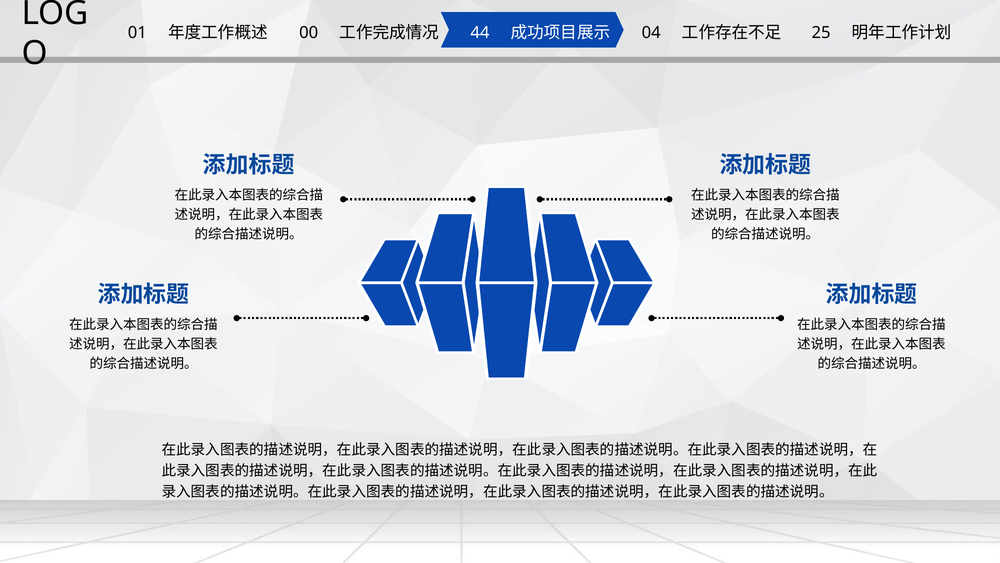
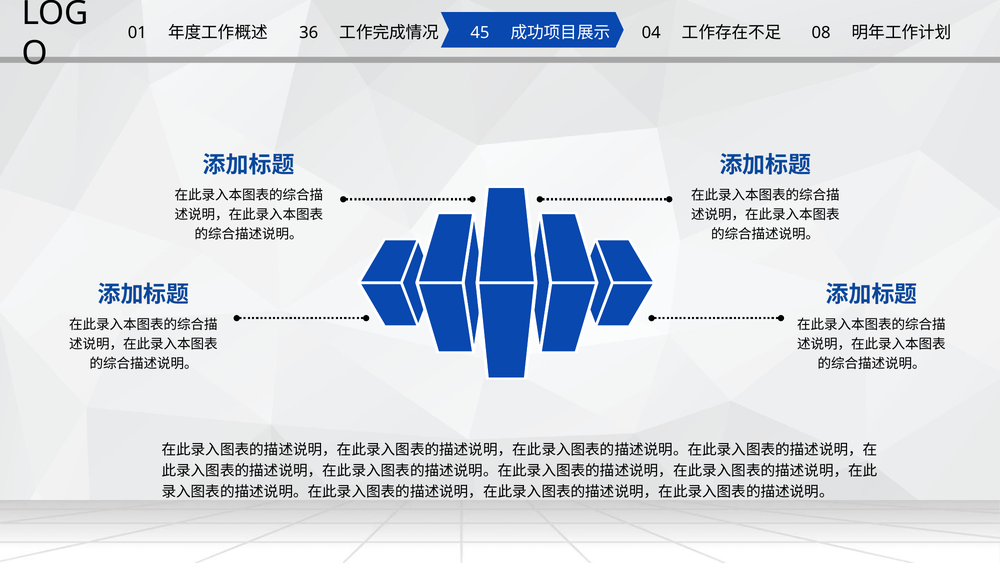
00: 00 -> 36
44: 44 -> 45
25: 25 -> 08
